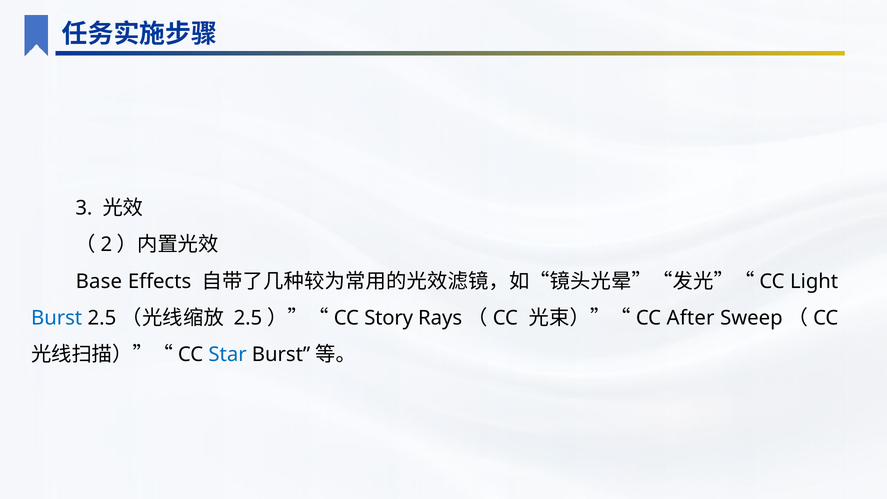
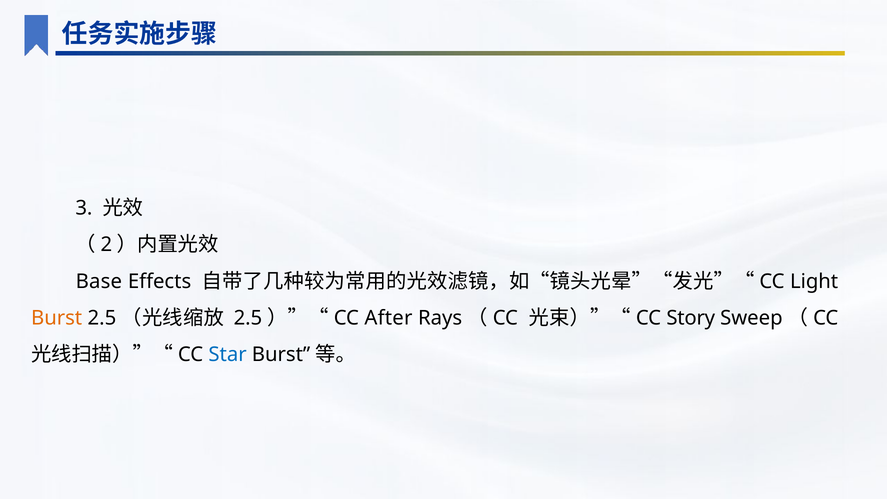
Burst at (57, 318) colour: blue -> orange
Story: Story -> After
After: After -> Story
